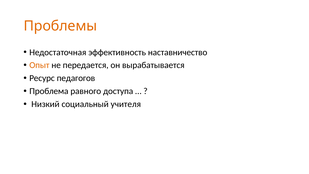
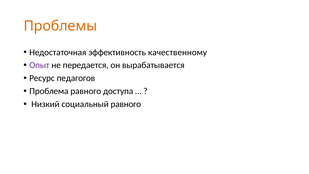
наставничество: наставничество -> качественному
Опыт colour: orange -> purple
социальный учителя: учителя -> равного
